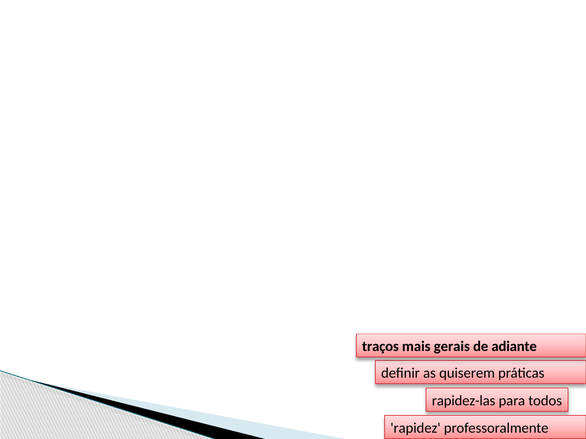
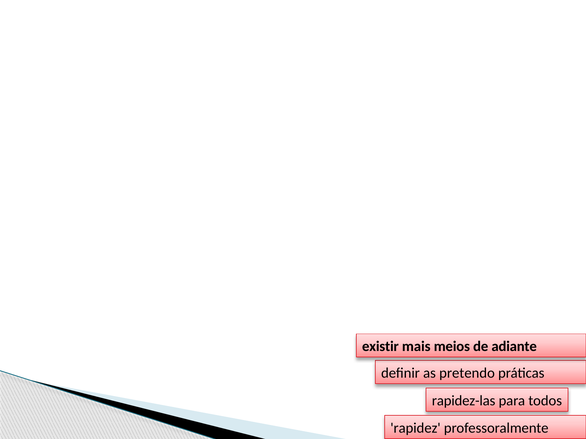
traços: traços -> existir
gerais: gerais -> meios
quiserem: quiserem -> pretendo
